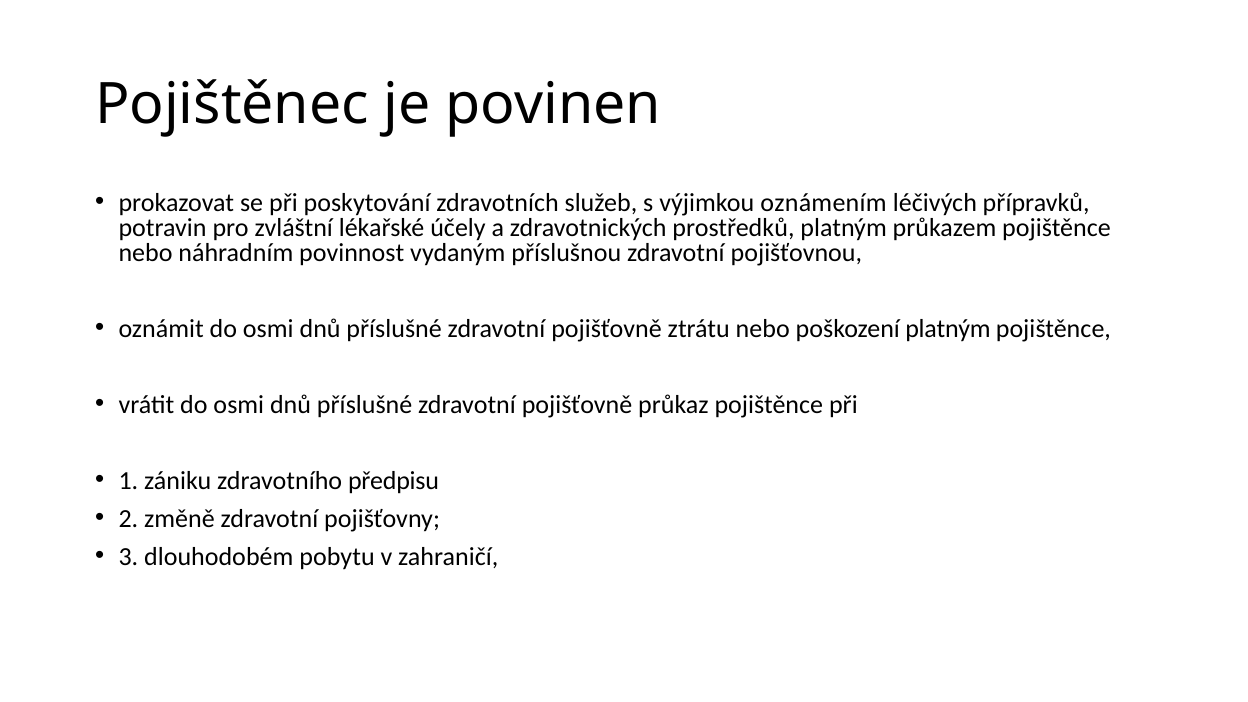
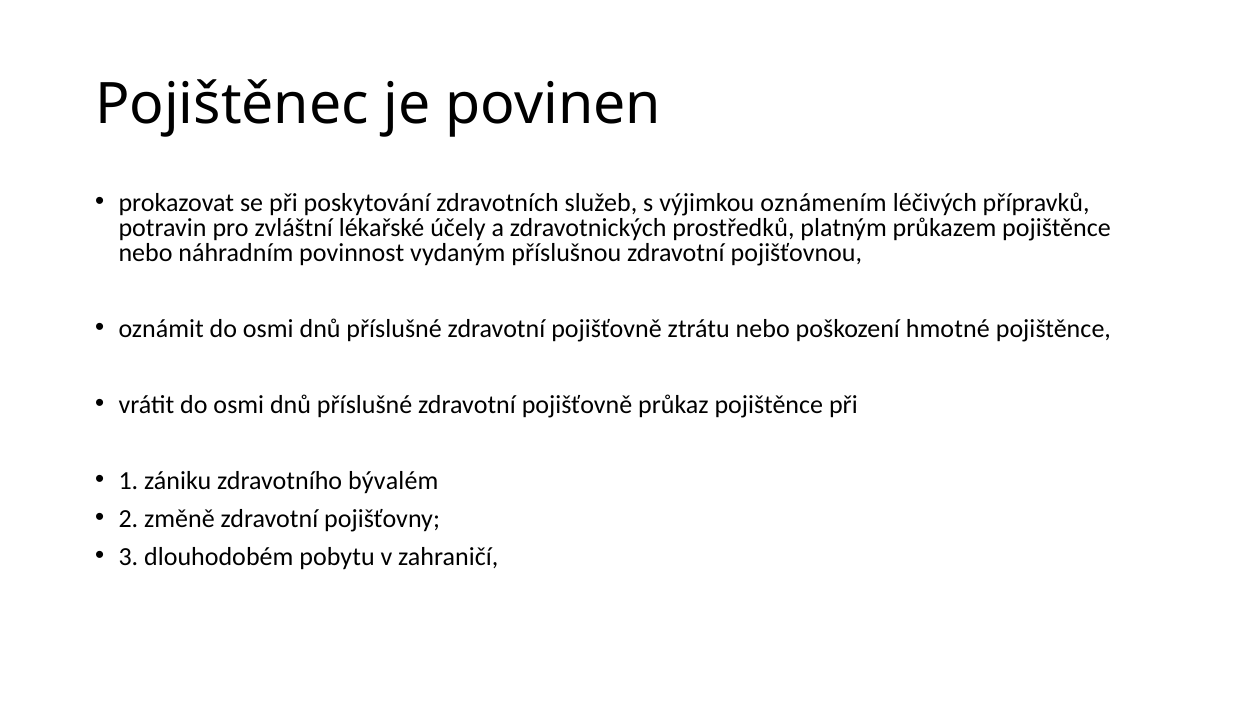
poškození platným: platným -> hmotné
předpisu: předpisu -> bývalém
